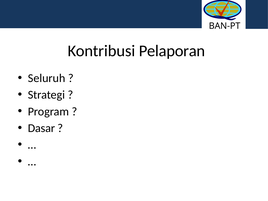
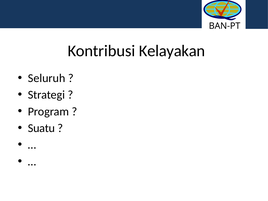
Pelaporan: Pelaporan -> Kelayakan
Dasar: Dasar -> Suatu
